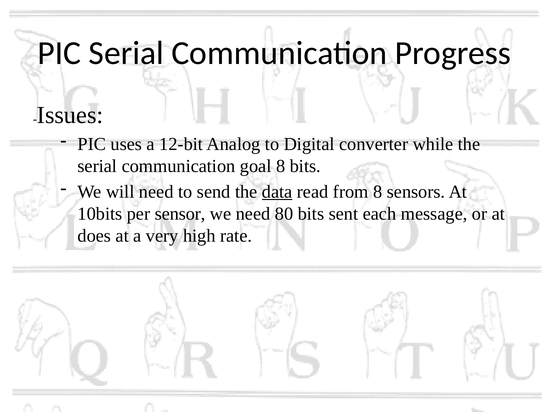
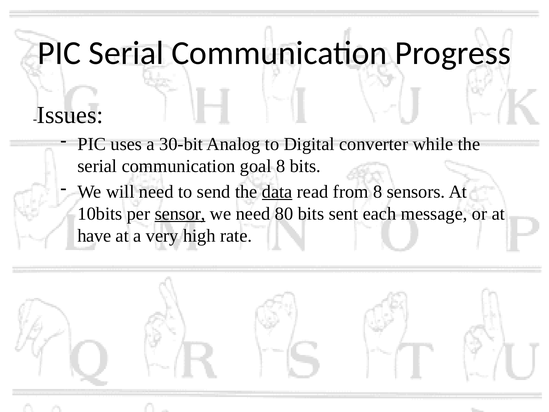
12-bit: 12-bit -> 30-bit
sensor underline: none -> present
does: does -> have
